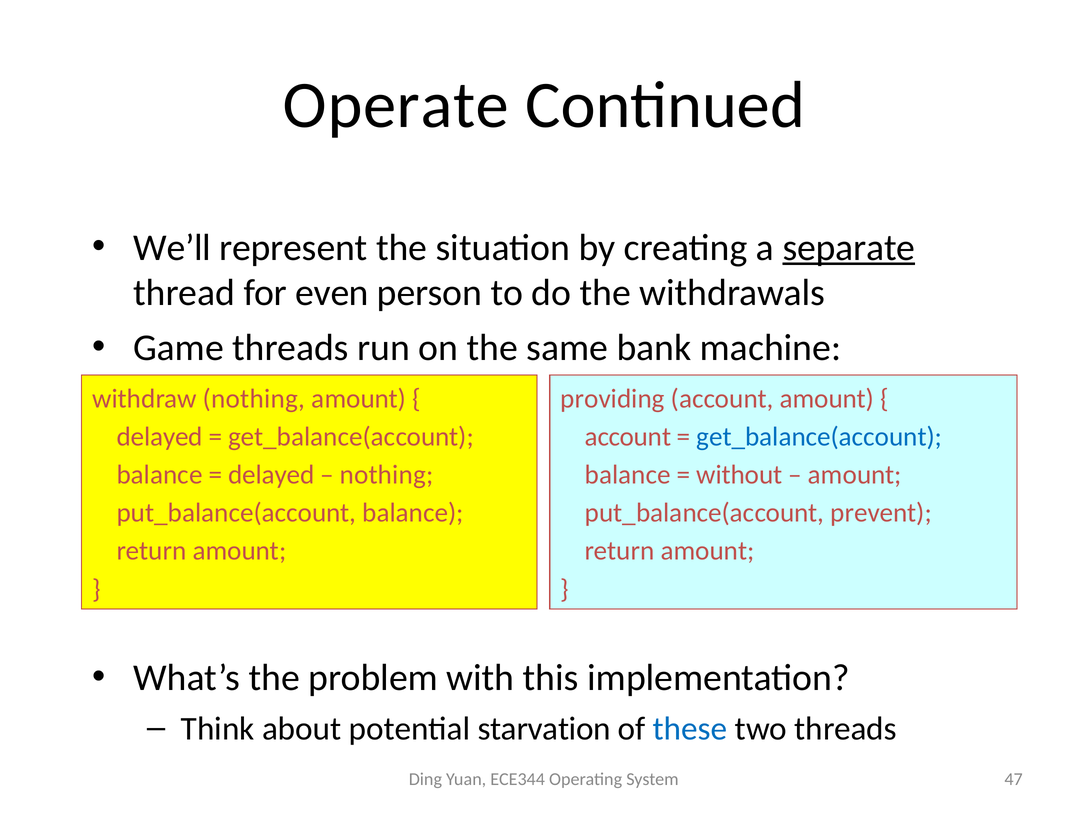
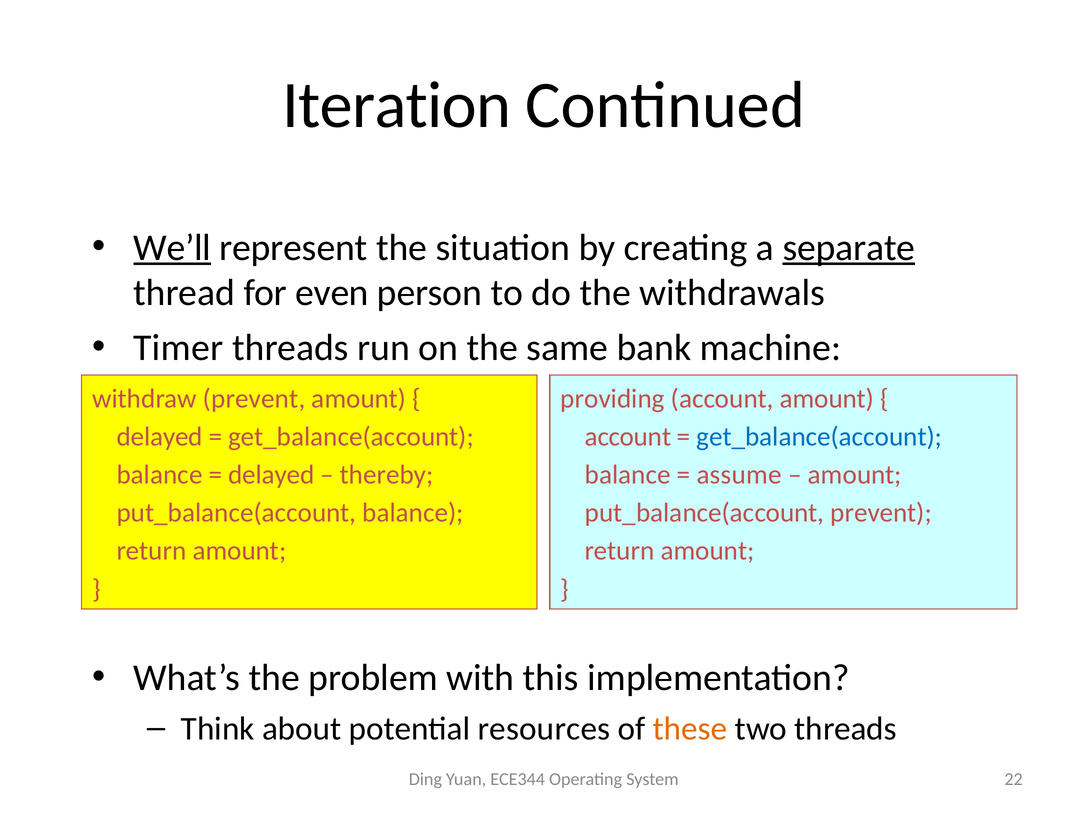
Operate: Operate -> Iteration
We’ll underline: none -> present
Game: Game -> Timer
withdraw nothing: nothing -> prevent
nothing at (387, 475): nothing -> thereby
without: without -> assume
starvation: starvation -> resources
these colour: blue -> orange
47: 47 -> 22
